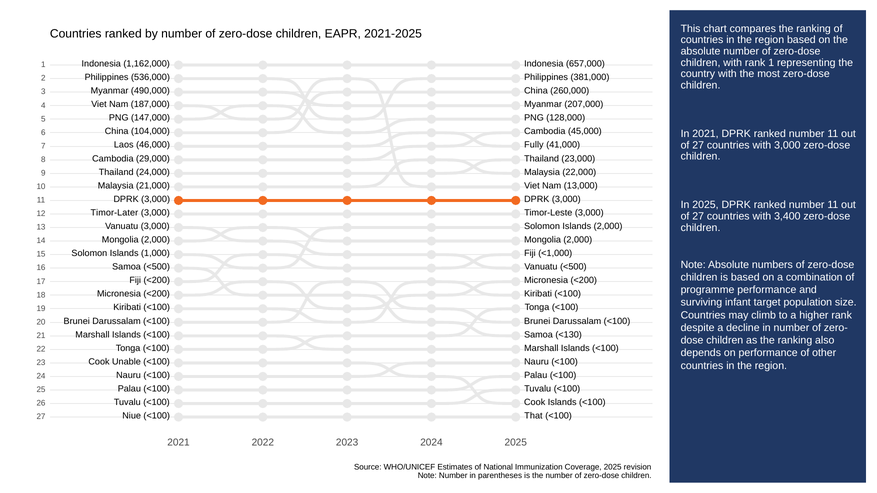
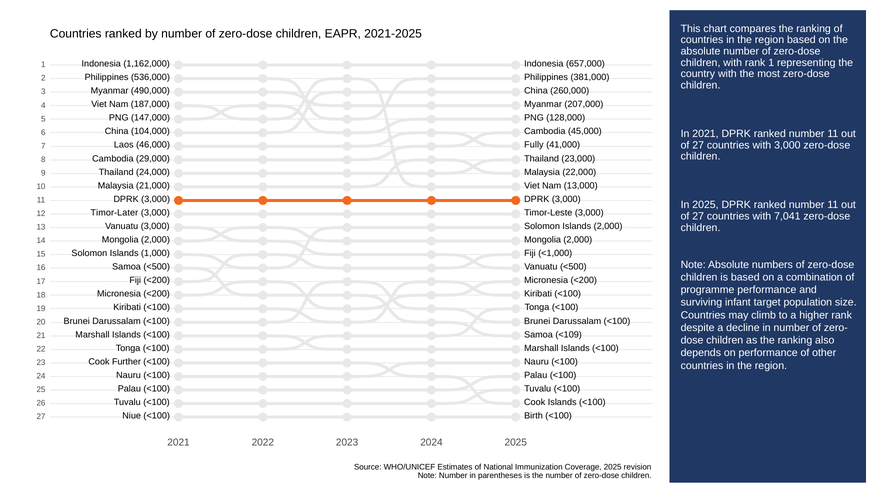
3,400: 3,400 -> 7,041
<130: <130 -> <109
Unable: Unable -> Further
That: That -> Birth
